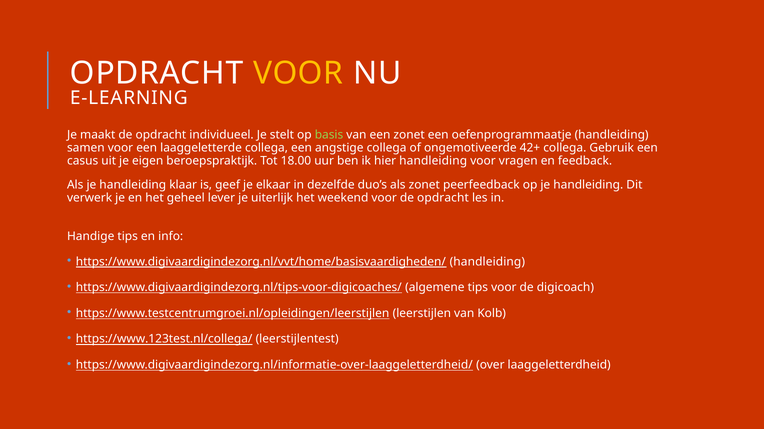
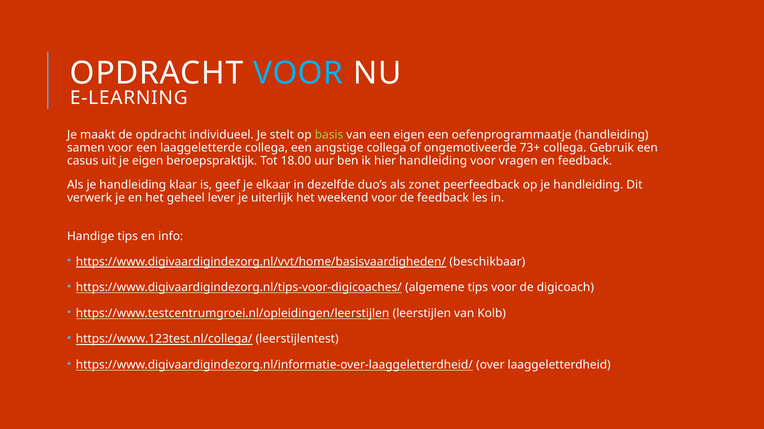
VOOR at (298, 73) colour: yellow -> light blue
een zonet: zonet -> eigen
42+: 42+ -> 73+
voor de opdracht: opdracht -> feedback
https://www.digivaardigindezorg.nl/vvt/home/basisvaardigheden/ handleiding: handleiding -> beschikbaar
